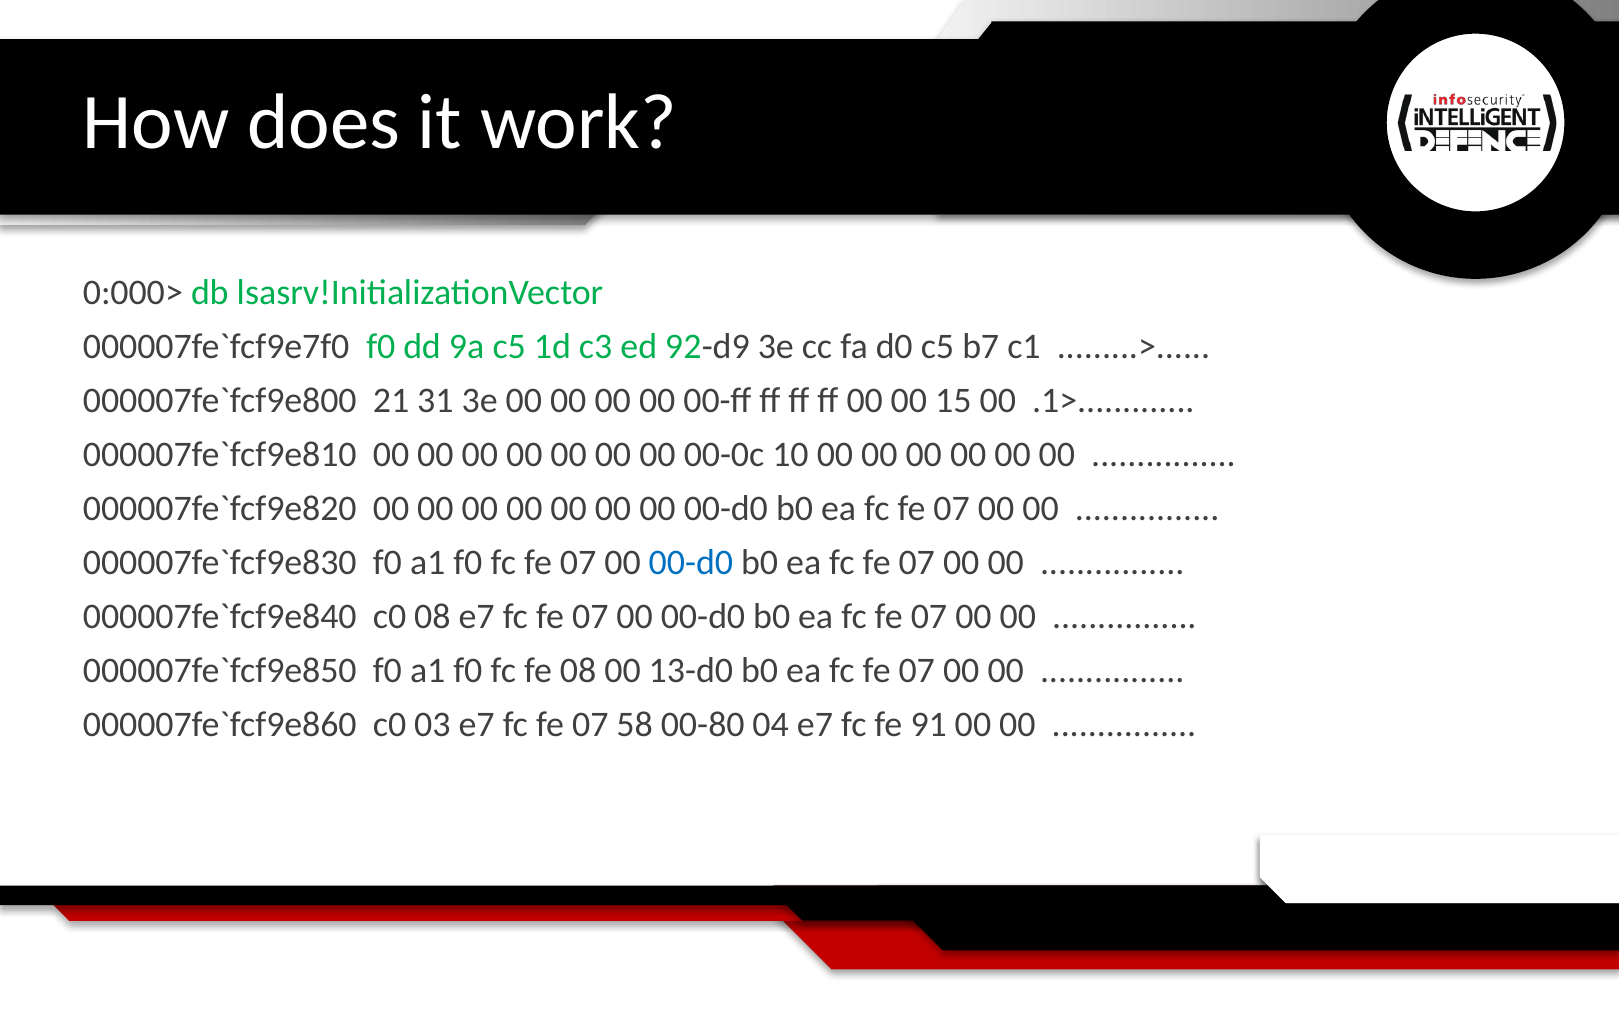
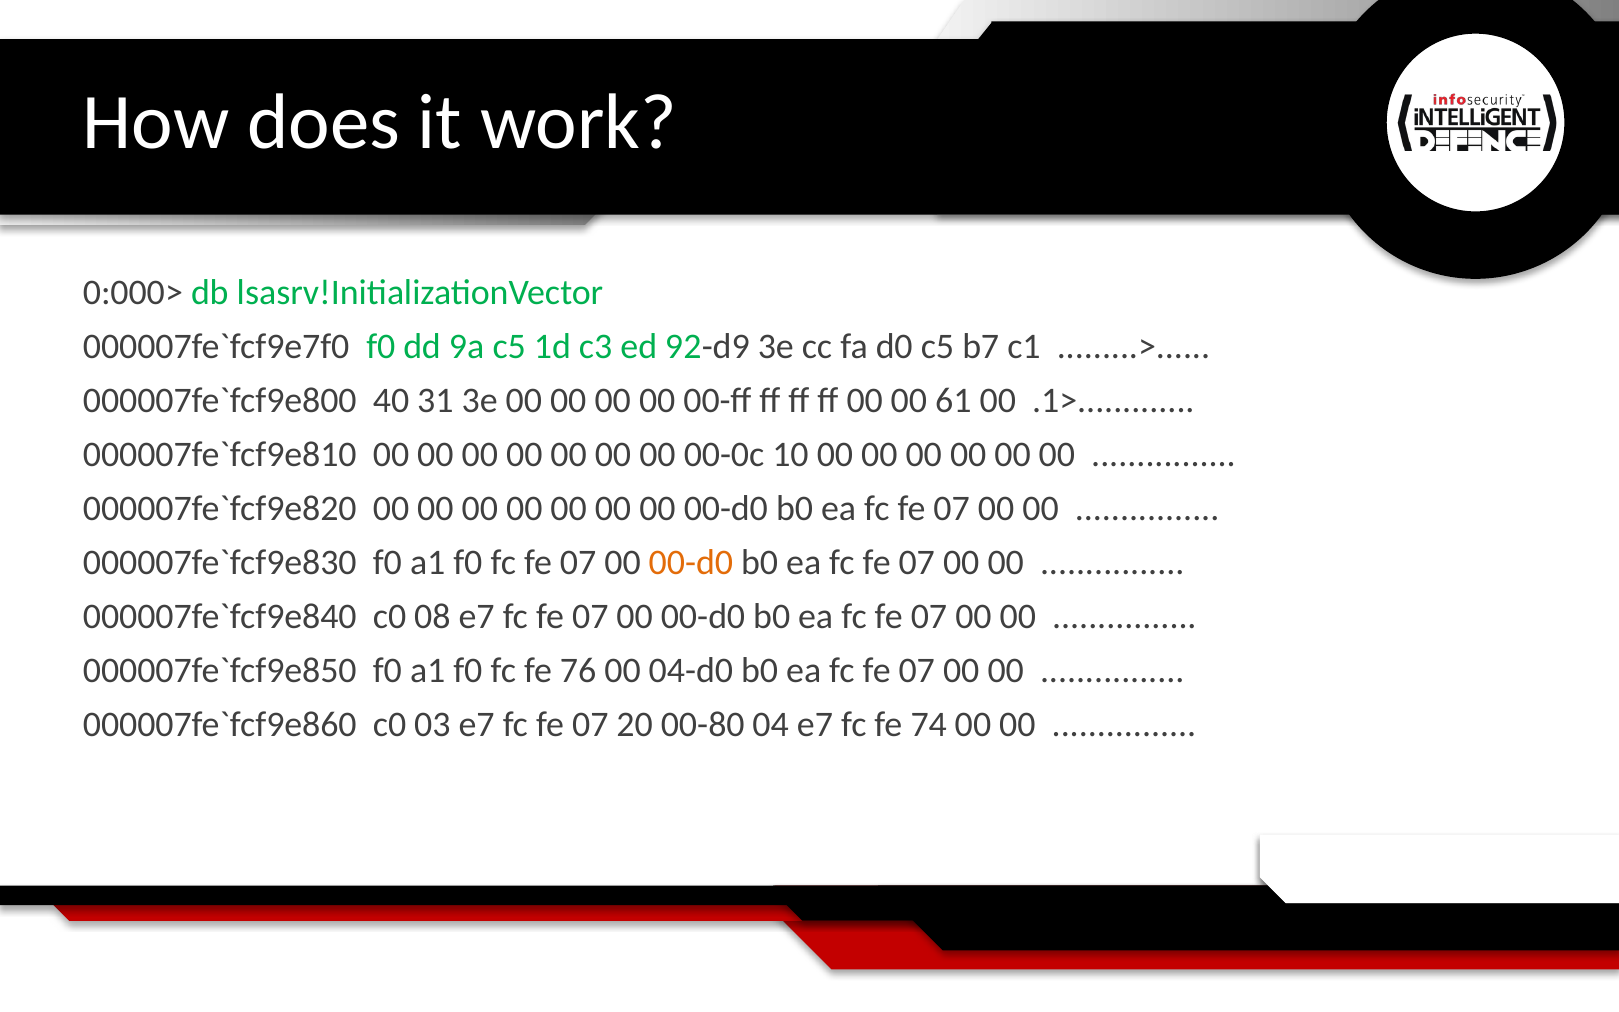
21: 21 -> 40
15: 15 -> 61
00-d0 at (691, 563) colour: blue -> orange
fe 08: 08 -> 76
13-d0: 13-d0 -> 04-d0
58: 58 -> 20
91: 91 -> 74
